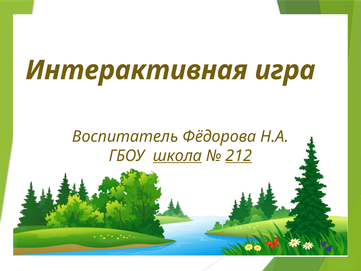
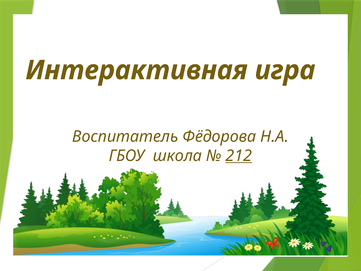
школа underline: present -> none
